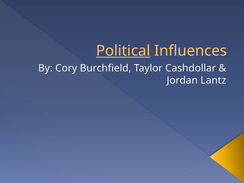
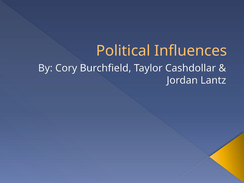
Political underline: present -> none
